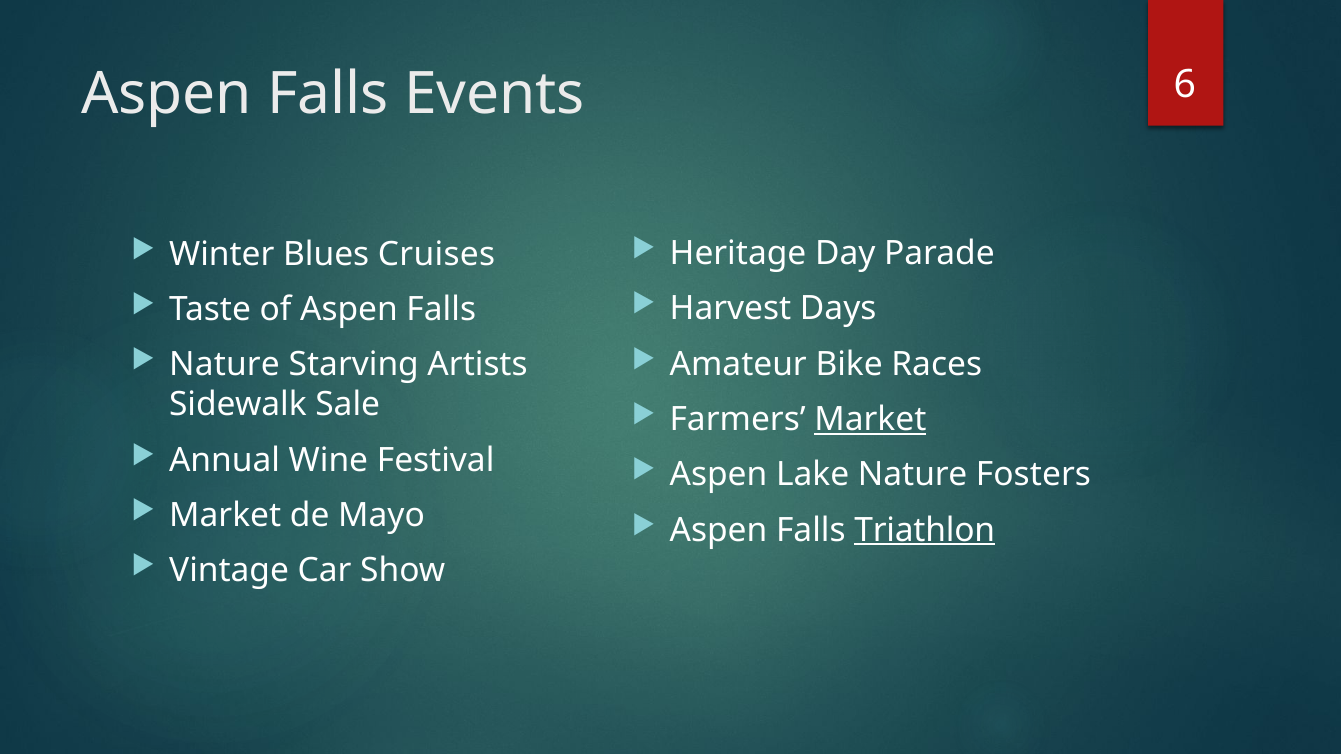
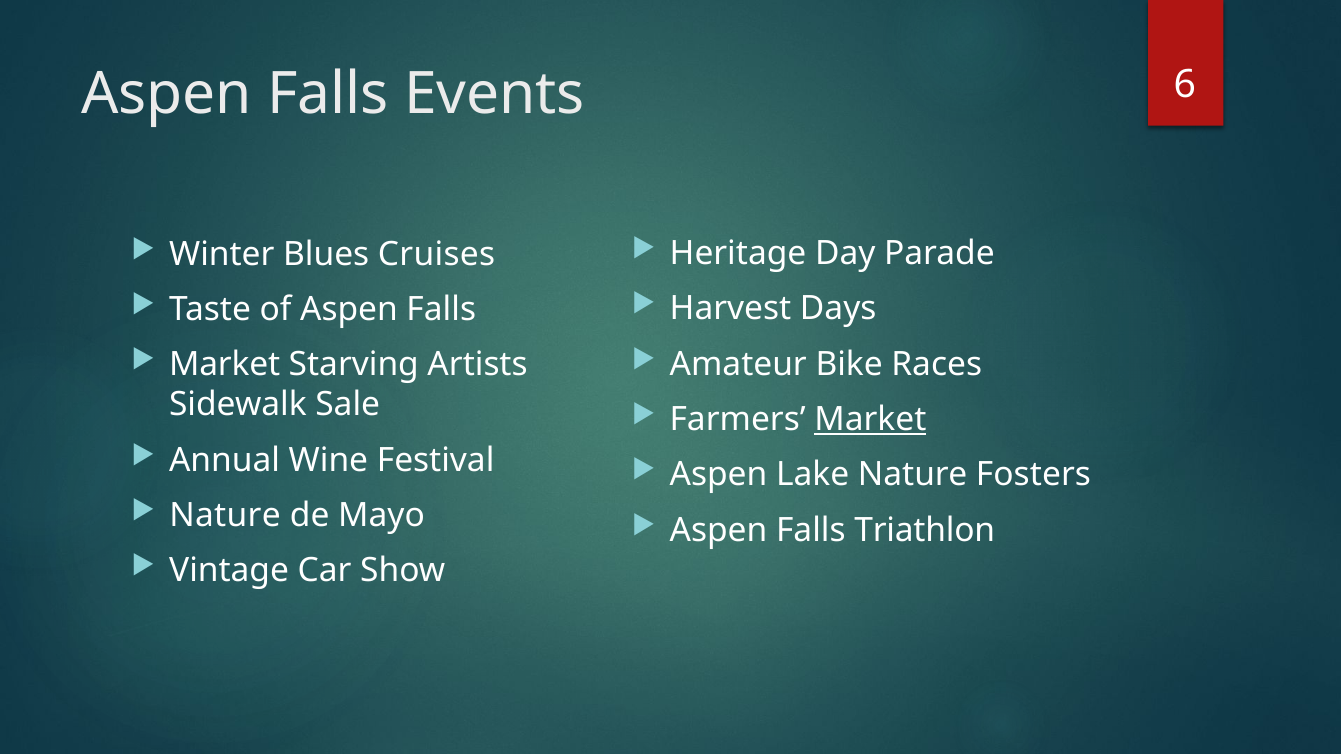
Nature at (224, 365): Nature -> Market
Market at (225, 516): Market -> Nature
Triathlon underline: present -> none
